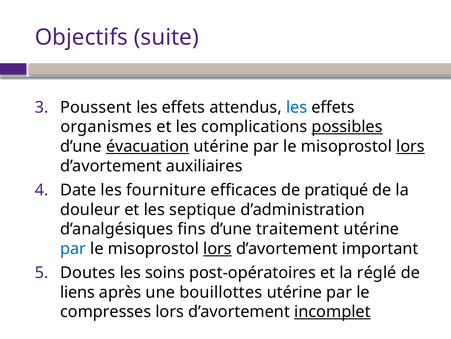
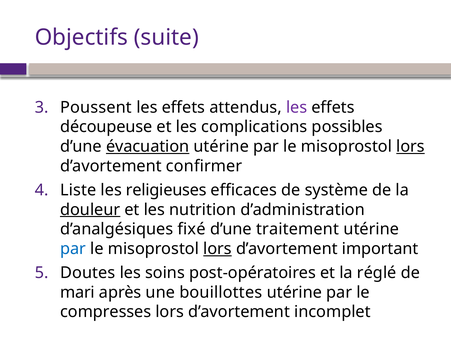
les at (297, 107) colour: blue -> purple
organismes: organismes -> découpeuse
possibles underline: present -> none
auxiliaires: auxiliaires -> confirmer
Date: Date -> Liste
fourniture: fourniture -> religieuses
pratiqué: pratiqué -> système
douleur underline: none -> present
septique: septique -> nutrition
fins: fins -> fixé
liens: liens -> mari
incomplet underline: present -> none
